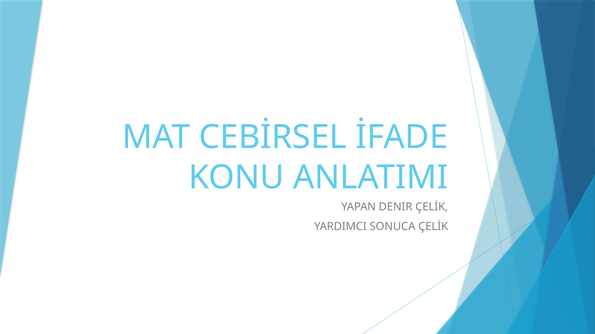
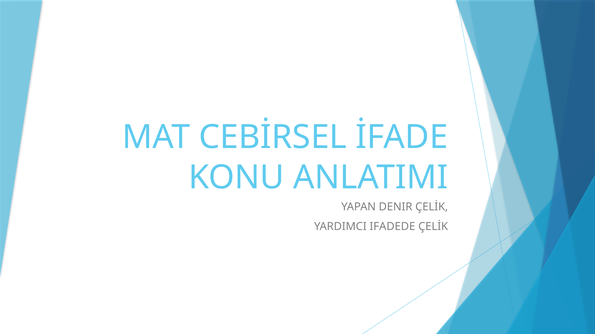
SONUCA: SONUCA -> IFADEDE
